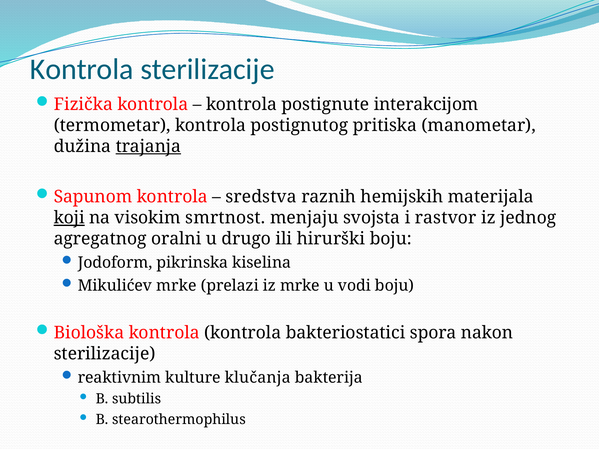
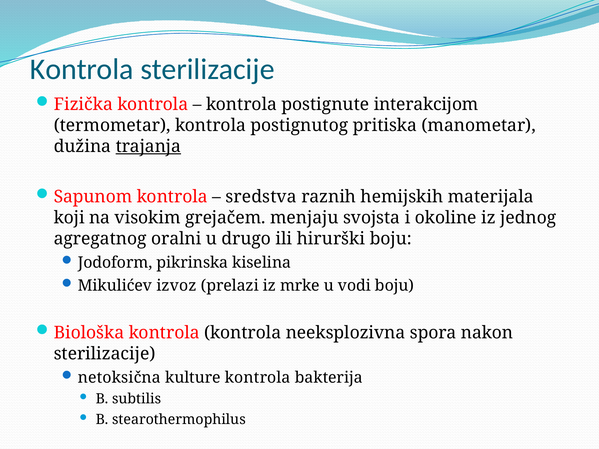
koji underline: present -> none
smrtnost: smrtnost -> grejačem
rastvor: rastvor -> okoline
Mikulićev mrke: mrke -> izvoz
bakteriostatici: bakteriostatici -> neeksplozivna
reaktivnim: reaktivnim -> netoksična
kulture klučanja: klučanja -> kontrola
